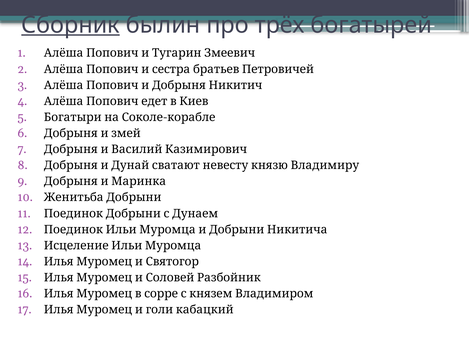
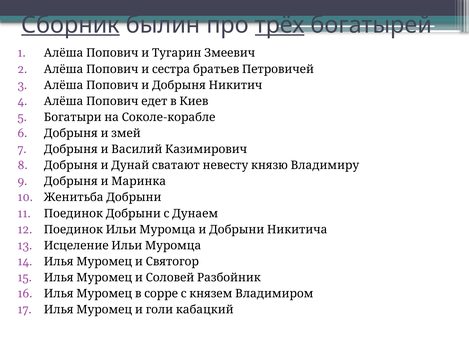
трёх underline: none -> present
